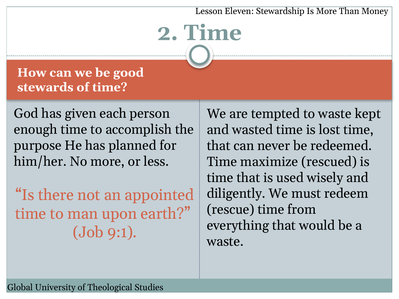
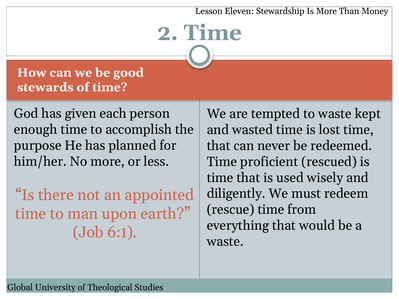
maximize: maximize -> proficient
9:1: 9:1 -> 6:1
